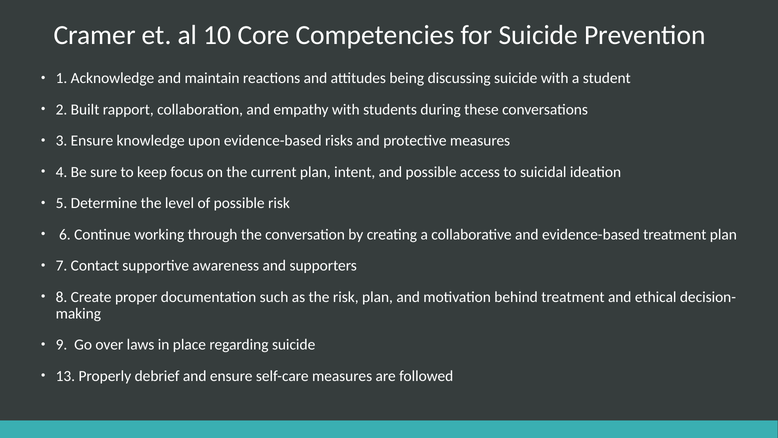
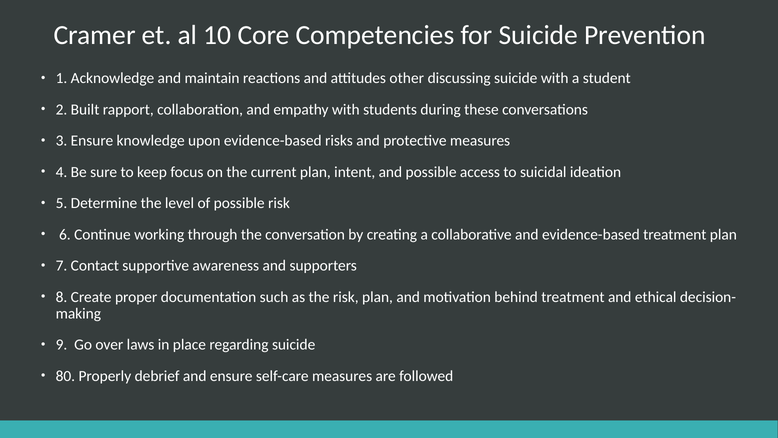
being: being -> other
13: 13 -> 80
